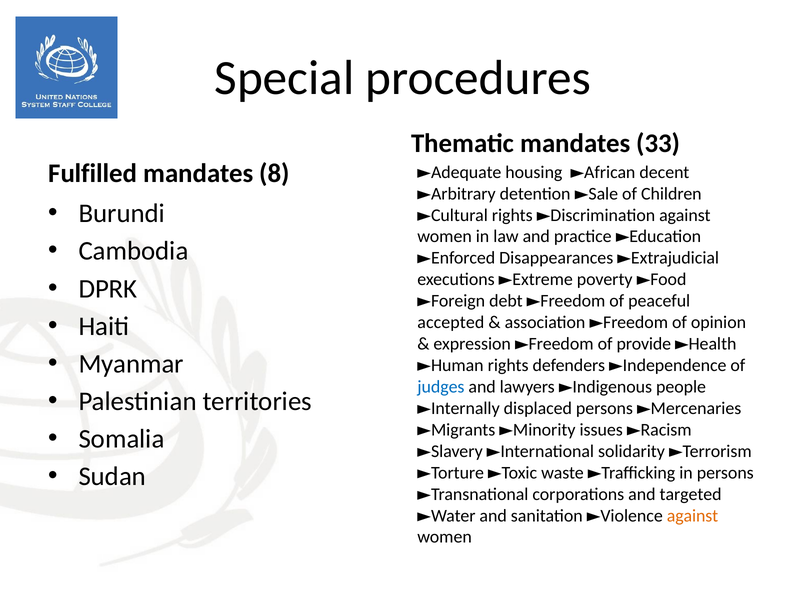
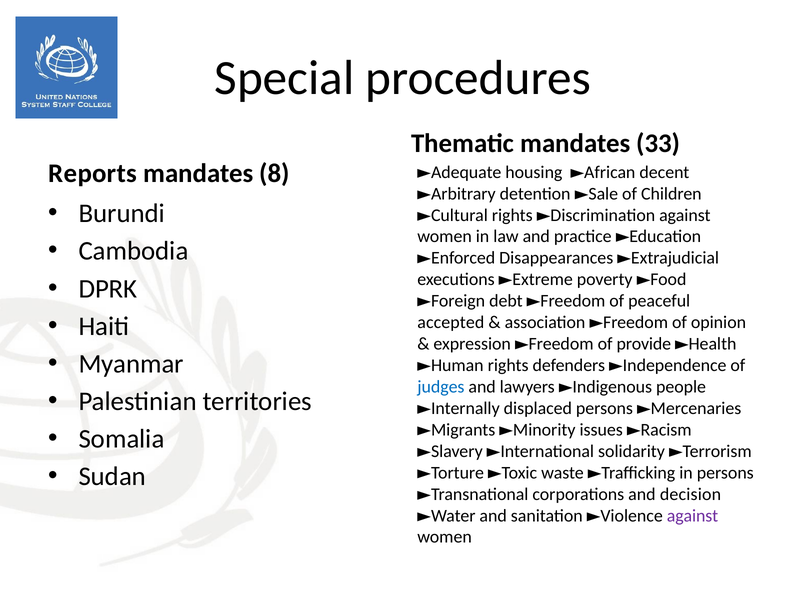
Fulfilled: Fulfilled -> Reports
targeted: targeted -> decision
against at (693, 516) colour: orange -> purple
